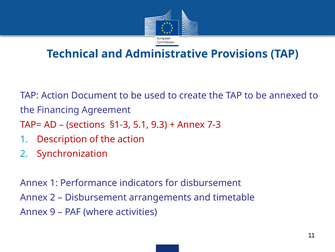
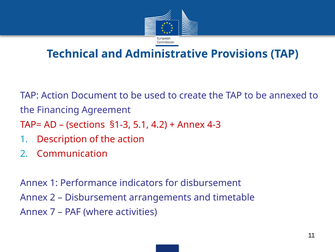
9.3: 9.3 -> 4.2
7-3: 7-3 -> 4-3
Synchronization: Synchronization -> Communication
9: 9 -> 7
